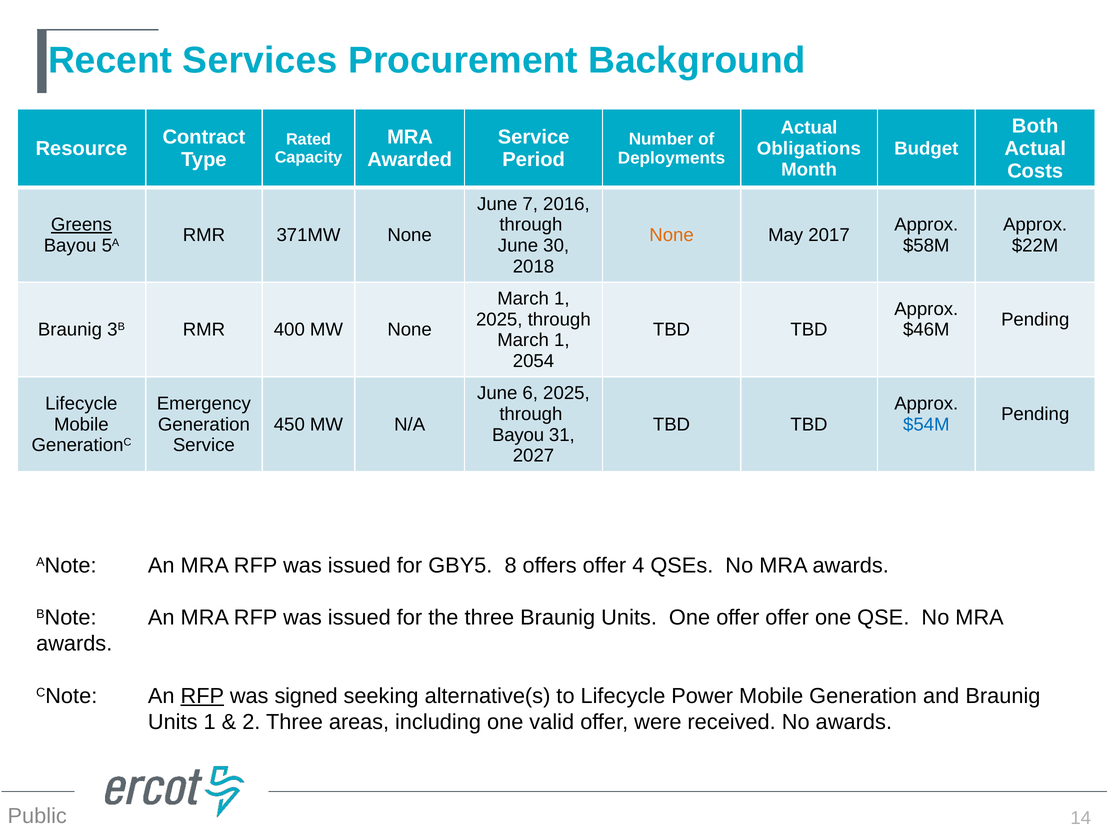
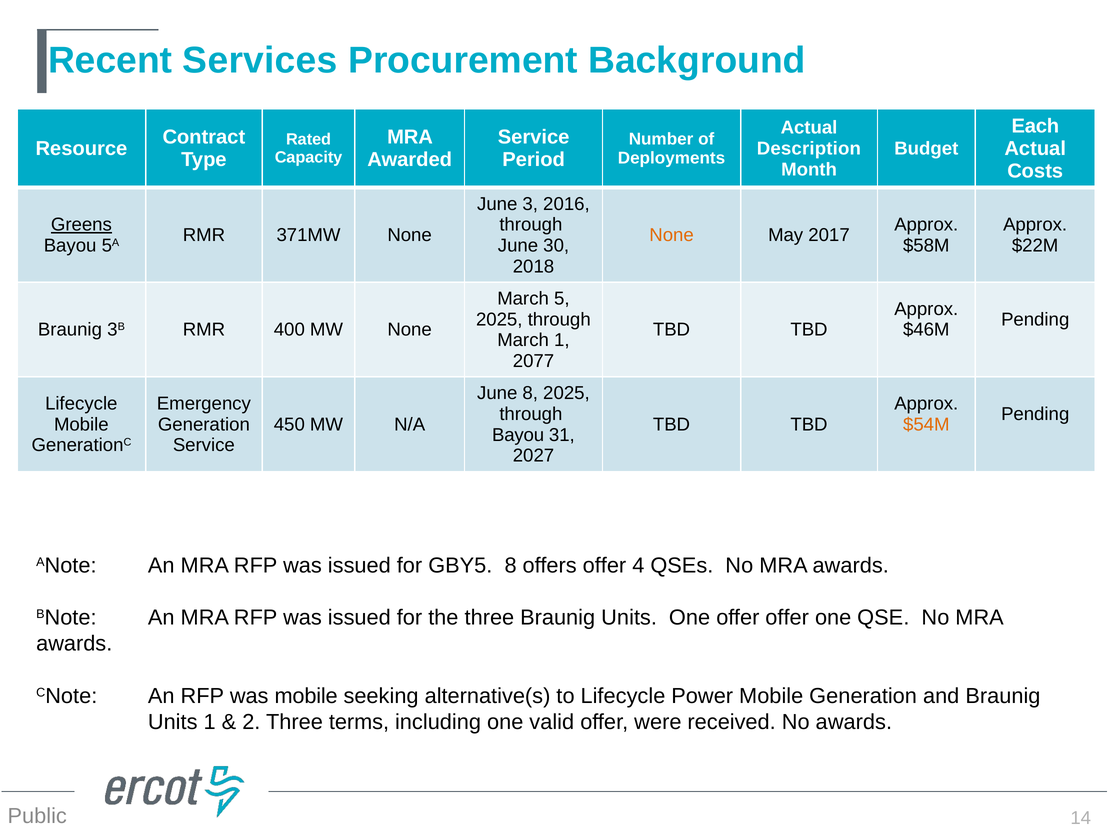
Both: Both -> Each
Obligations: Obligations -> Description
7: 7 -> 3
1 at (562, 299): 1 -> 5
2054: 2054 -> 2077
June 6: 6 -> 8
$54M colour: blue -> orange
RFP at (202, 696) underline: present -> none
was signed: signed -> mobile
areas: areas -> terms
